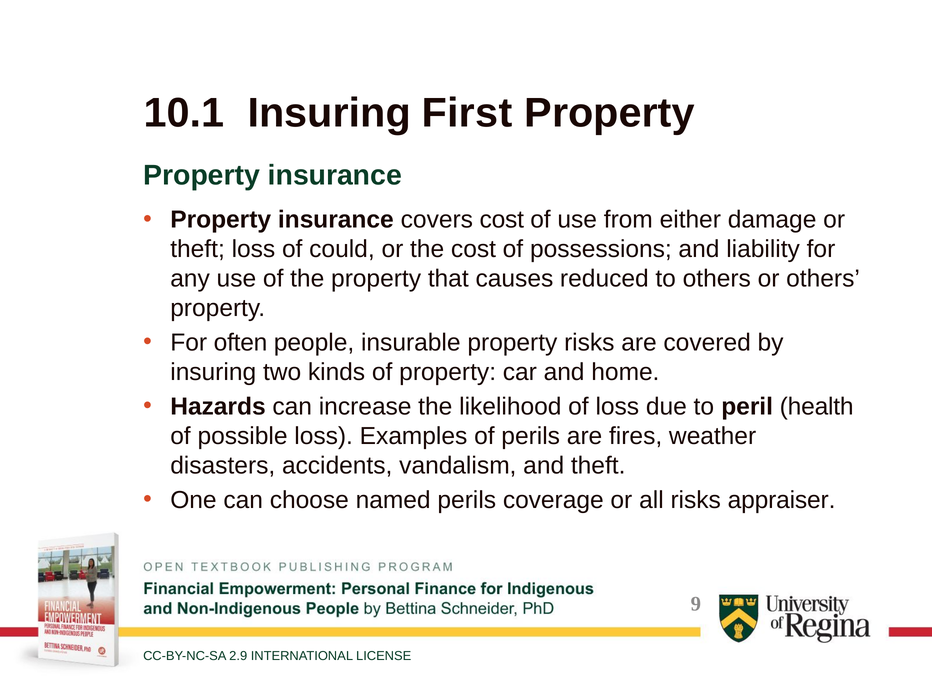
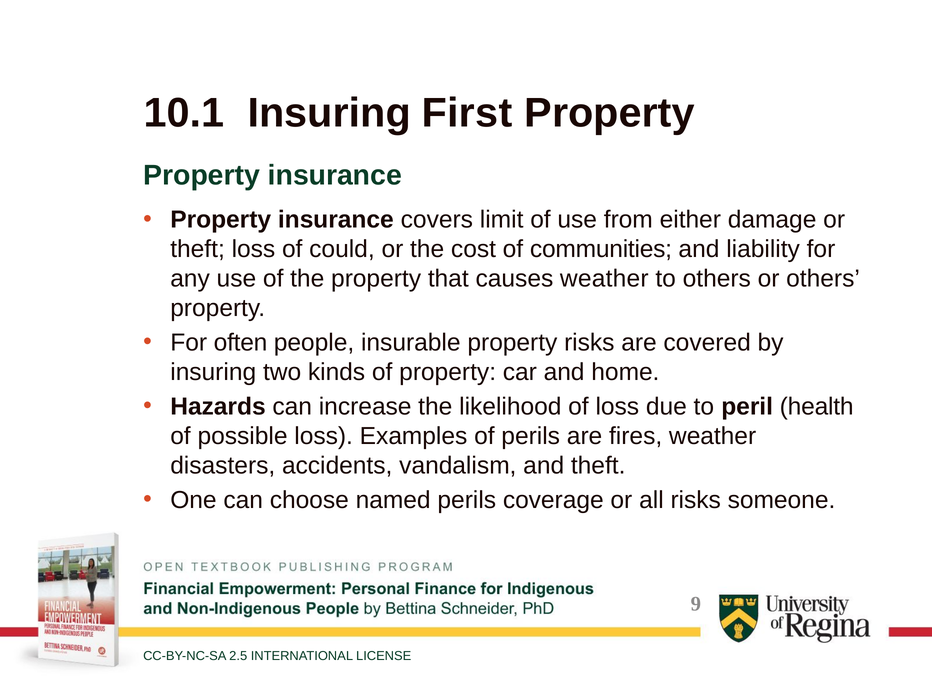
covers cost: cost -> limit
possessions: possessions -> communities
causes reduced: reduced -> weather
appraiser: appraiser -> someone
2.9: 2.9 -> 2.5
